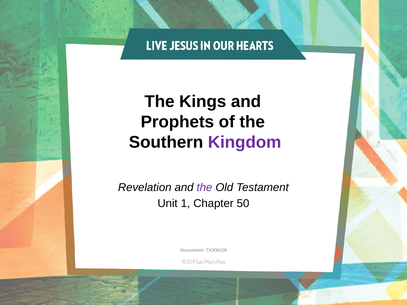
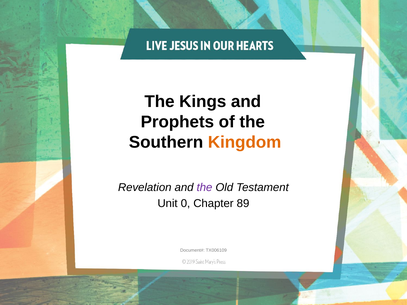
Kingdom colour: purple -> orange
1: 1 -> 0
50: 50 -> 89
